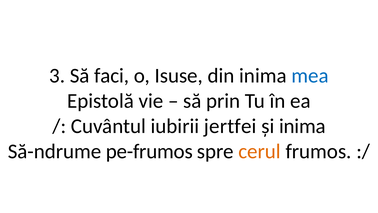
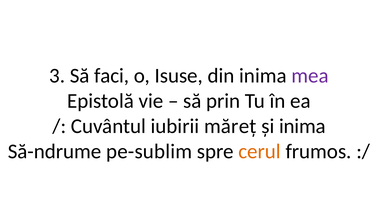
mea colour: blue -> purple
jertfei: jertfei -> măreț
pe-frumos: pe-frumos -> pe-sublim
